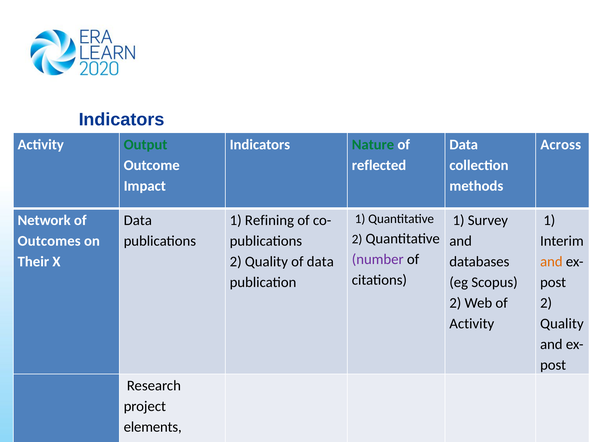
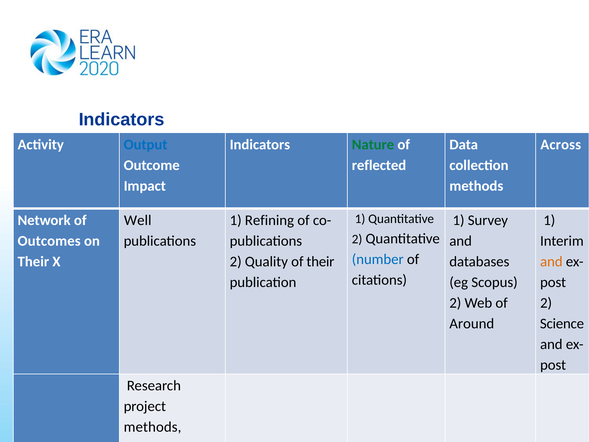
Output colour: green -> blue
Data at (138, 220): Data -> Well
number colour: purple -> blue
of data: data -> their
Activity at (472, 323): Activity -> Around
Quality at (562, 323): Quality -> Science
elements at (153, 427): elements -> methods
